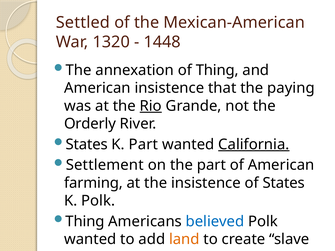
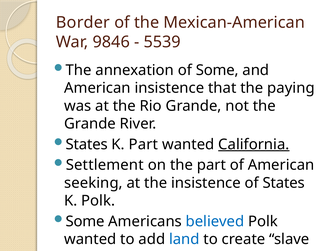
Settled: Settled -> Border
1320: 1320 -> 9846
1448: 1448 -> 5539
of Thing: Thing -> Some
Rio underline: present -> none
Orderly at (90, 124): Orderly -> Grande
farming: farming -> seeking
Thing at (85, 222): Thing -> Some
land colour: orange -> blue
